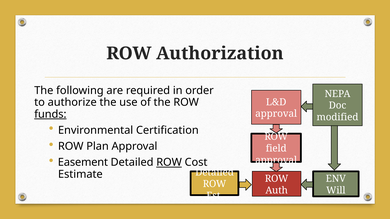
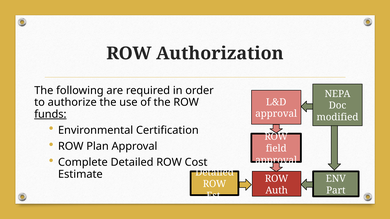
Easement: Easement -> Complete
ROW at (169, 163) underline: present -> none
Will: Will -> Part
